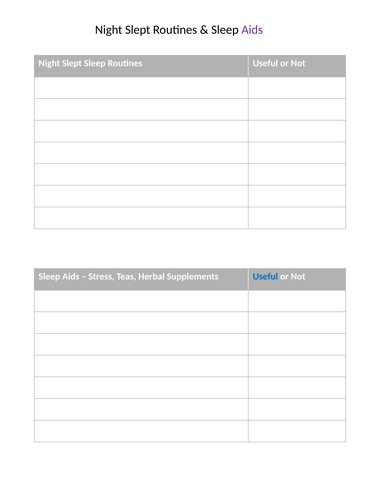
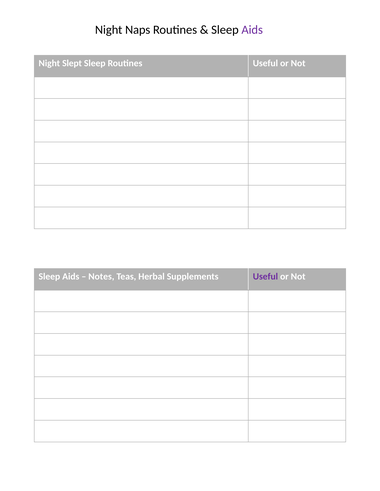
Slept at (138, 30): Slept -> Naps
Stress: Stress -> Notes
Useful at (265, 277) colour: blue -> purple
